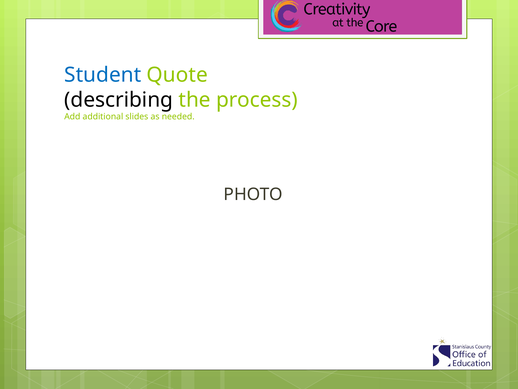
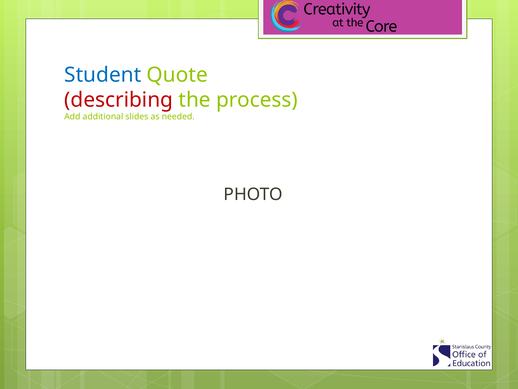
describing colour: black -> red
